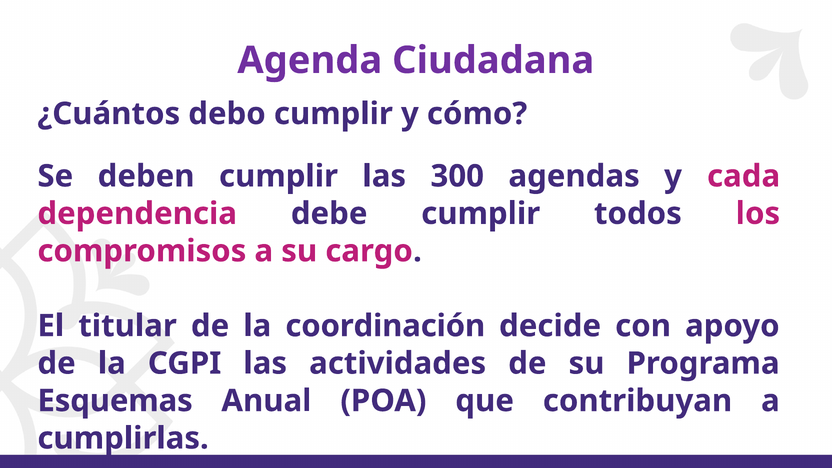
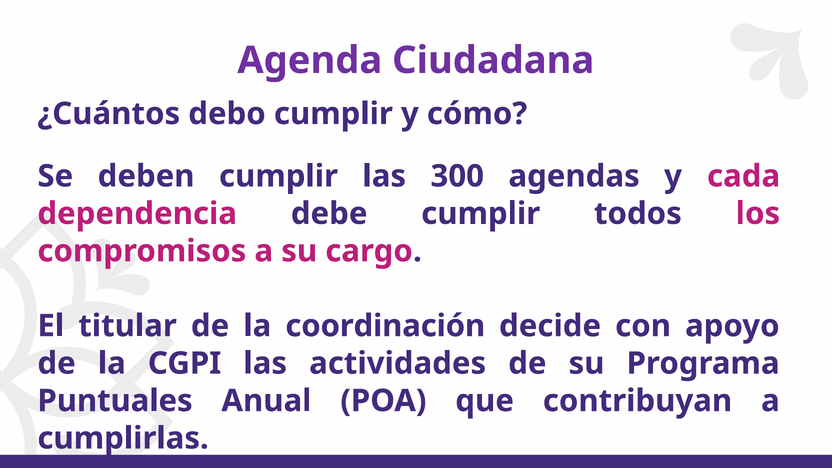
Esquemas: Esquemas -> Puntuales
